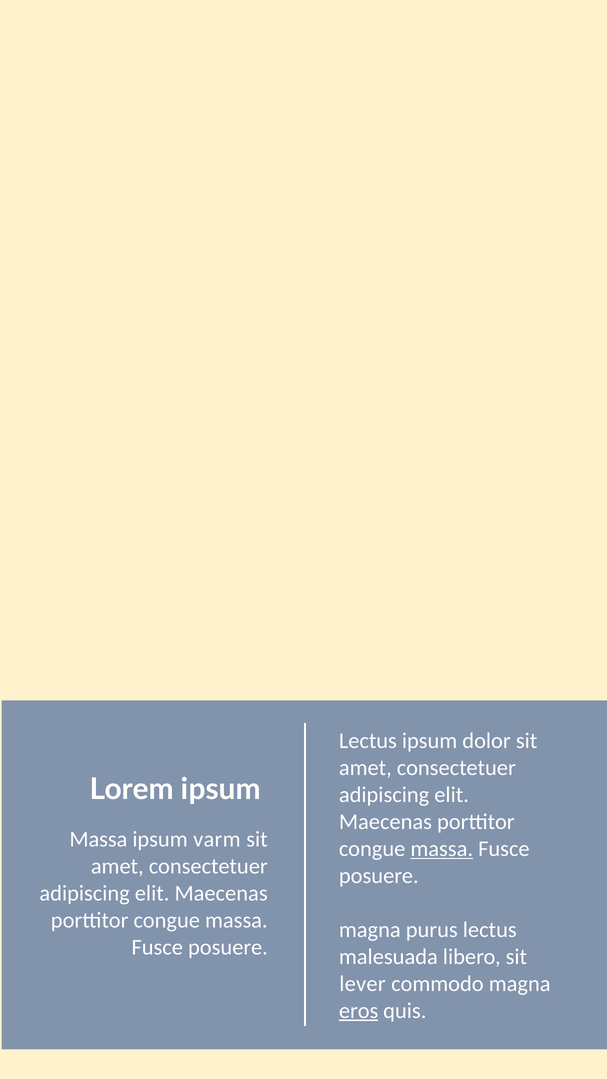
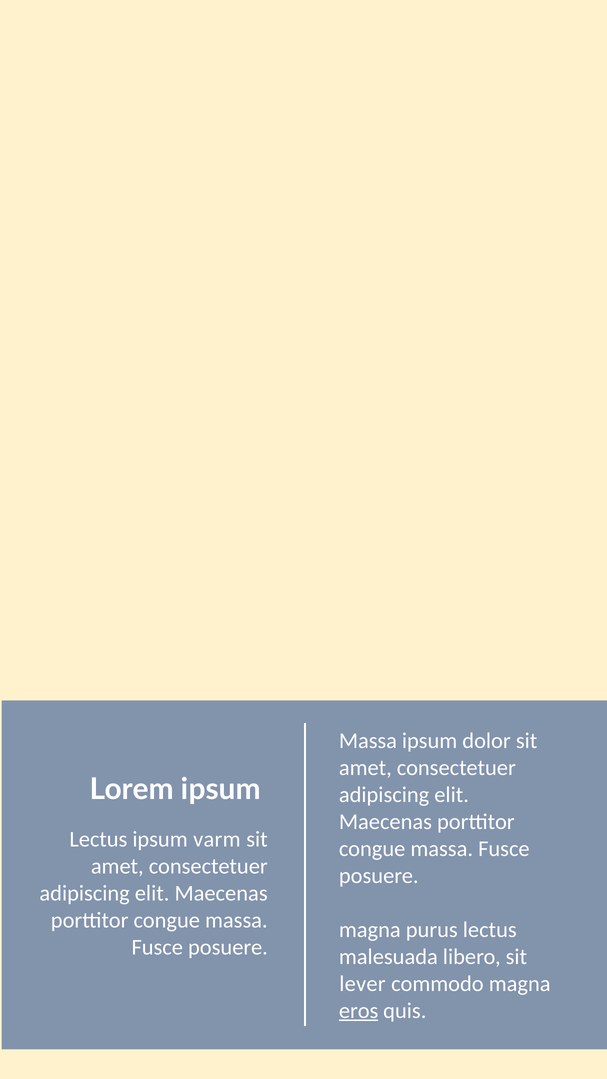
Lectus at (368, 741): Lectus -> Massa
Massa at (98, 839): Massa -> Lectus
massa at (442, 849) underline: present -> none
